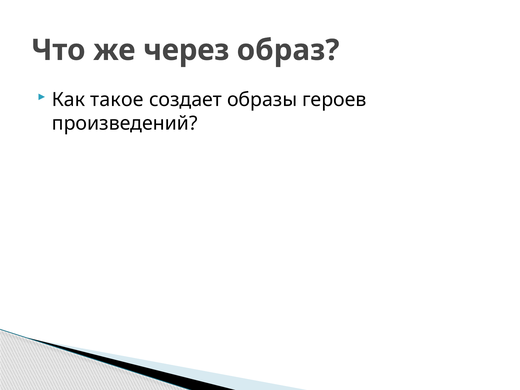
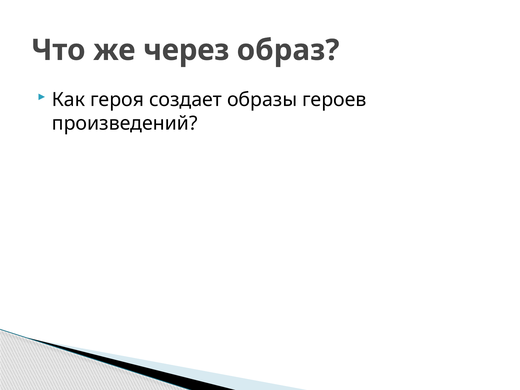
такое: такое -> героя
